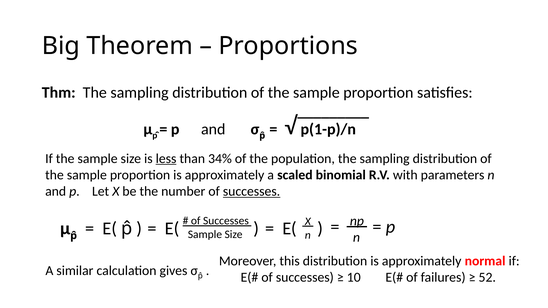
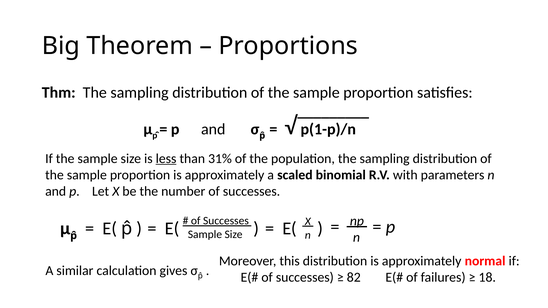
34%: 34% -> 31%
successes at (252, 192) underline: present -> none
10: 10 -> 82
52: 52 -> 18
